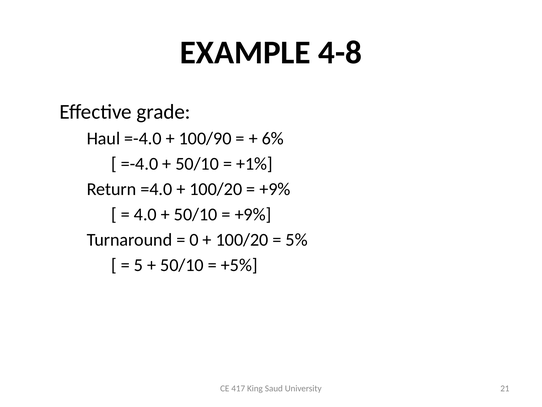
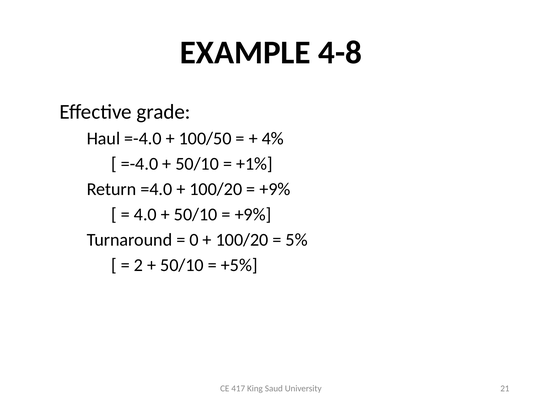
100/90: 100/90 -> 100/50
6%: 6% -> 4%
5: 5 -> 2
